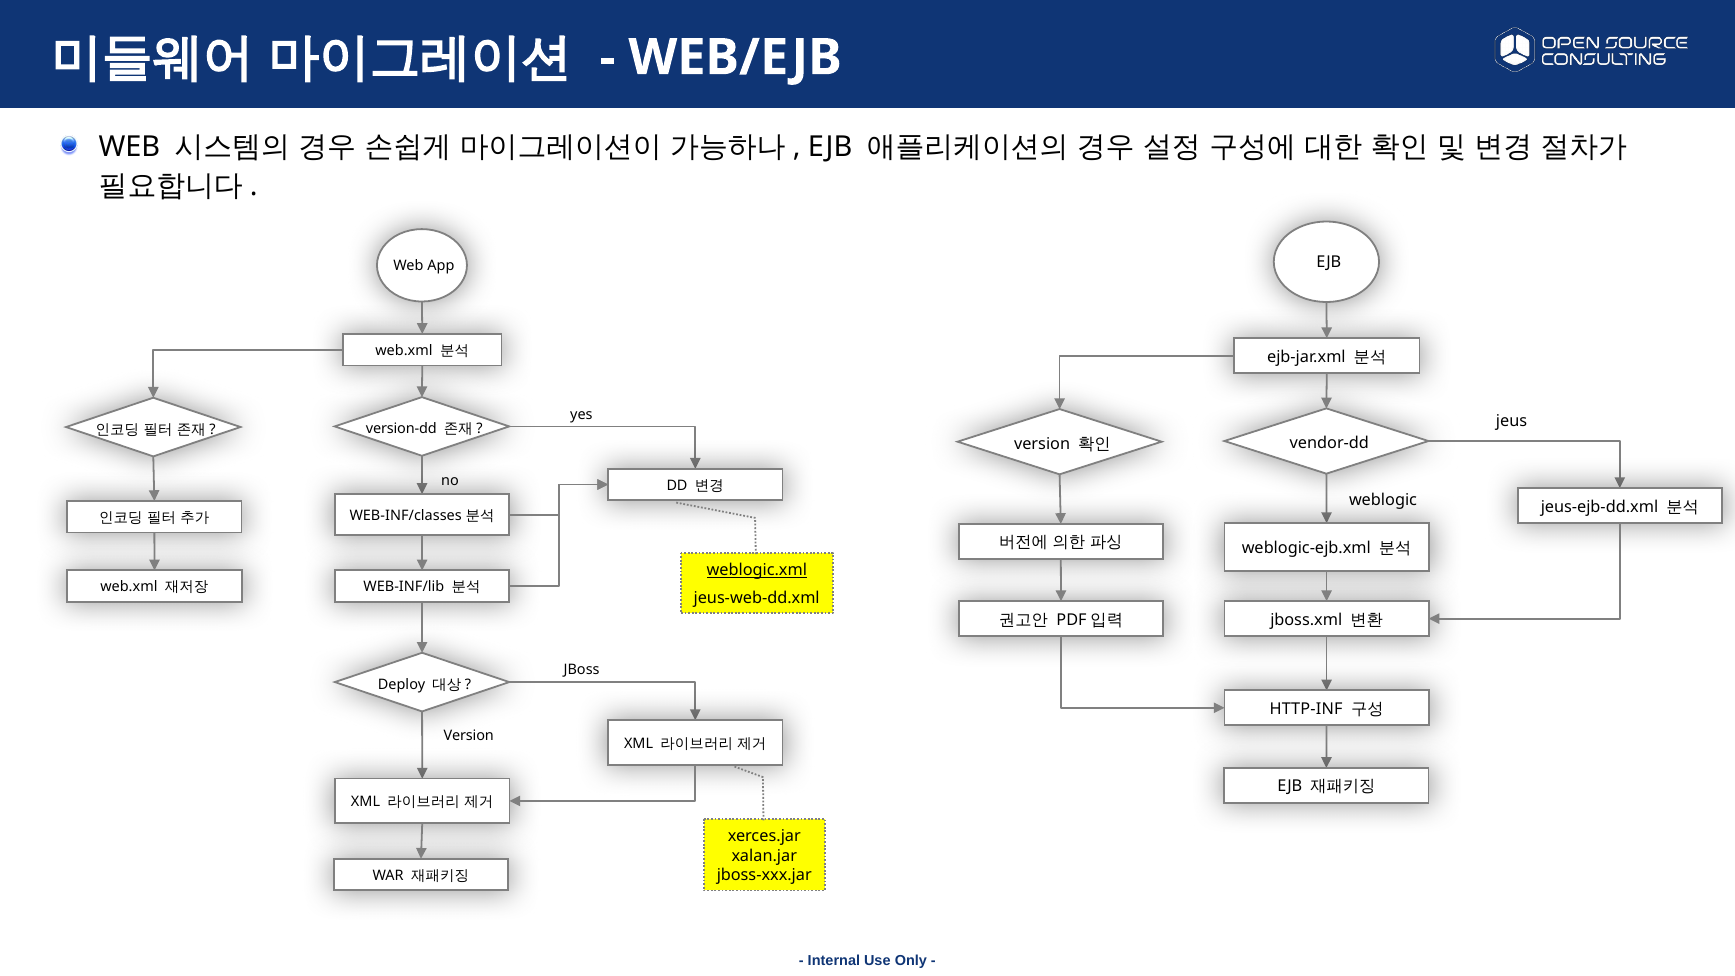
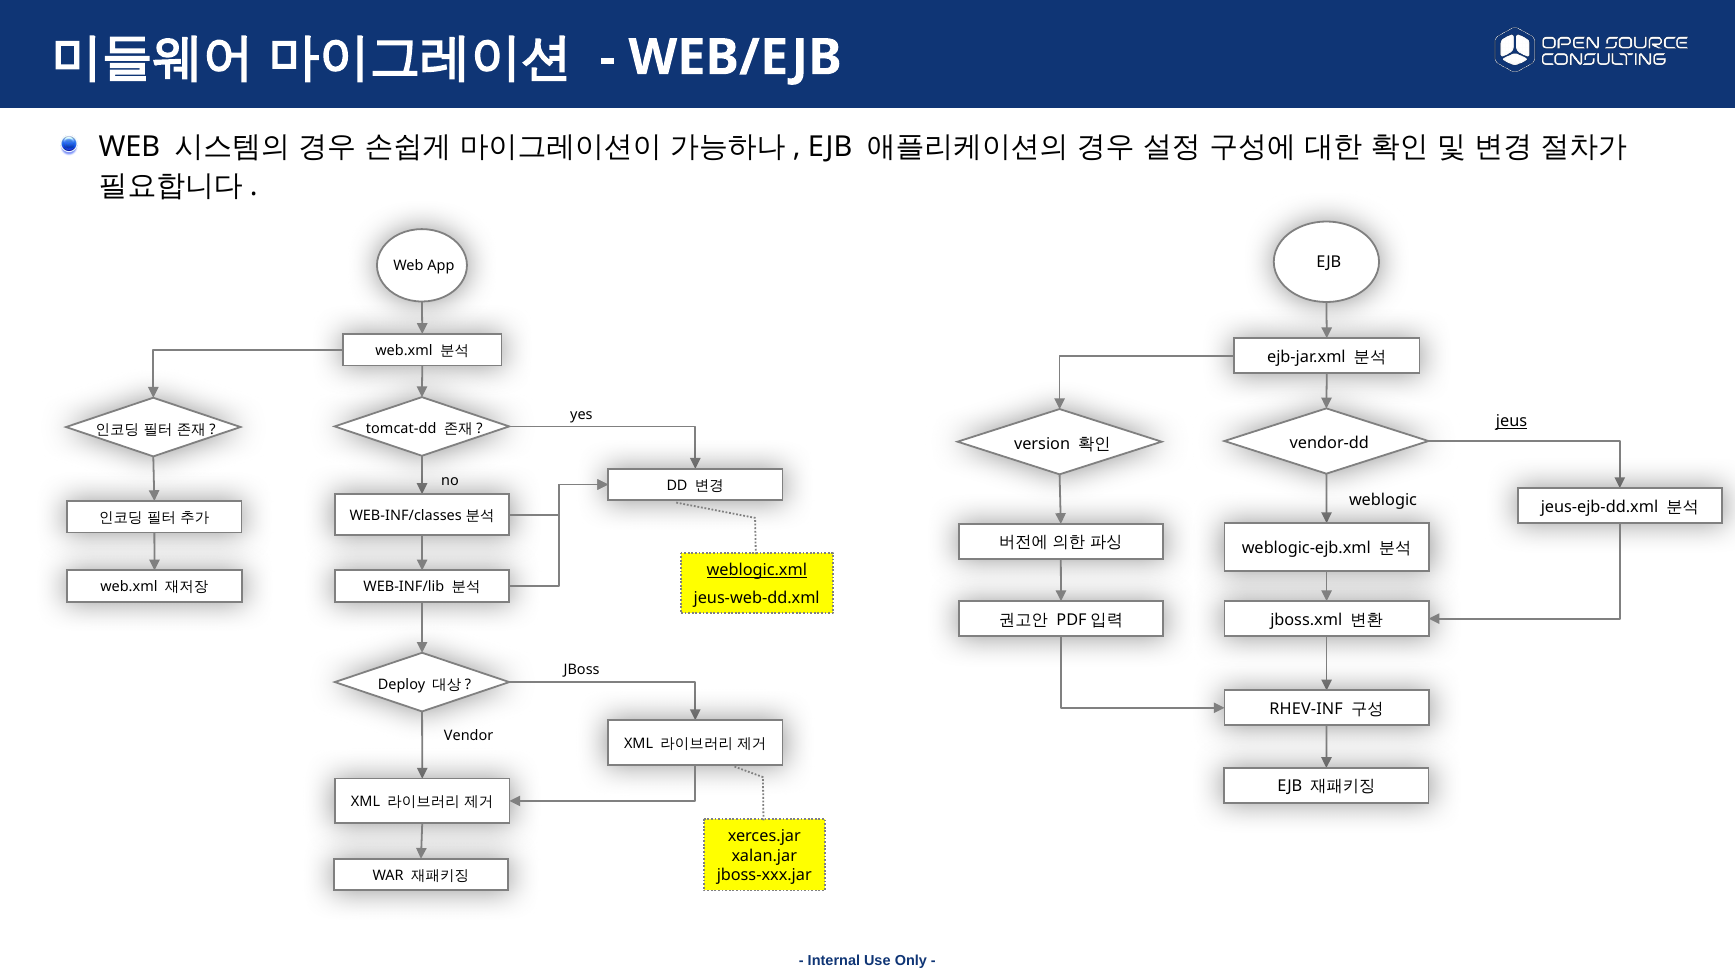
jeus underline: none -> present
version-dd: version-dd -> tomcat-dd
HTTP-INF: HTTP-INF -> RHEV-INF
Version at (469, 736): Version -> Vendor
